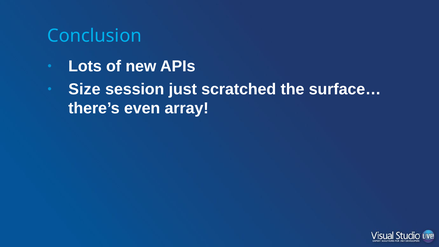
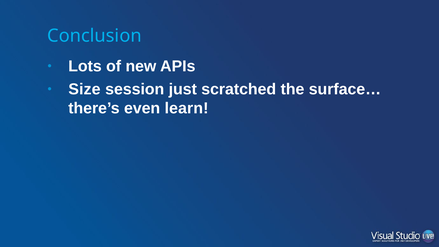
array: array -> learn
